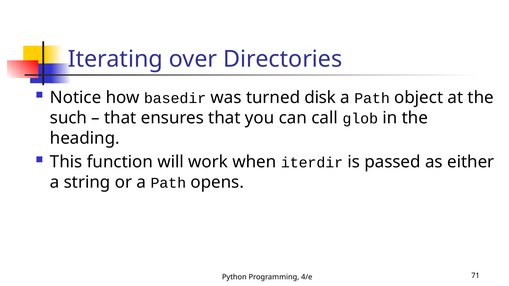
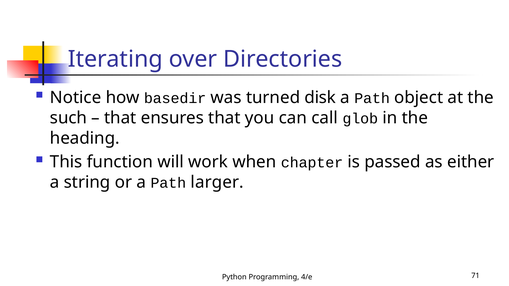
iterdir: iterdir -> chapter
opens: opens -> larger
